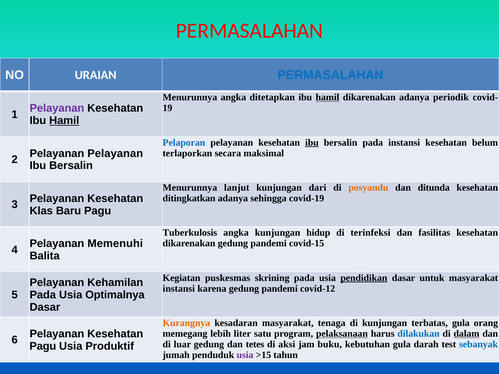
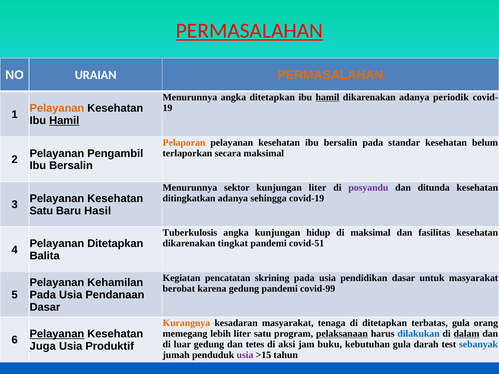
PERMASALAHAN at (249, 31) underline: none -> present
PERMASALAHAN at (331, 75) colour: blue -> orange
Pelayanan at (57, 108) colour: purple -> orange
Pelaporan colour: blue -> orange
ibu at (312, 143) underline: present -> none
pada instansi: instansi -> standar
Pelayanan Pelayanan: Pelayanan -> Pengambil
lanjut: lanjut -> sektor
kunjungan dari: dari -> liter
posyandu colour: orange -> purple
Klas at (41, 211): Klas -> Satu
Baru Pagu: Pagu -> Hasil
di terinfeksi: terinfeksi -> maksimal
Pelayanan Memenuhi: Memenuhi -> Ditetapkan
dikarenakan gedung: gedung -> tingkat
covid-15: covid-15 -> covid-51
puskesmas: puskesmas -> pencatatan
pendidikan underline: present -> none
instansi at (179, 289): instansi -> berobat
covid-12: covid-12 -> covid-99
Optimalnya: Optimalnya -> Pendanaan
di kunjungan: kunjungan -> ditetapkan
Pelayanan at (57, 334) underline: none -> present
Pagu at (43, 346): Pagu -> Juga
